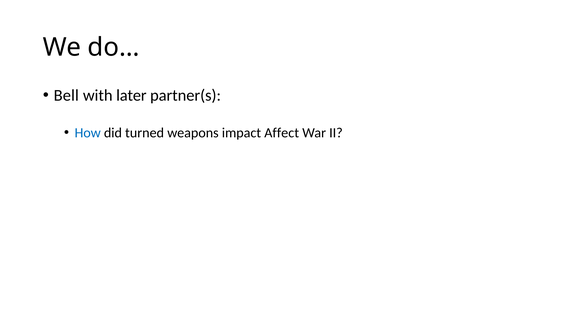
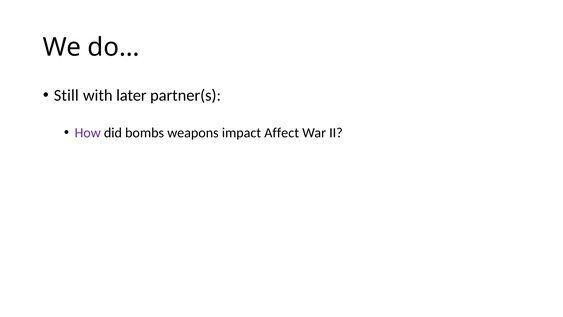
Bell: Bell -> Still
How colour: blue -> purple
turned: turned -> bombs
